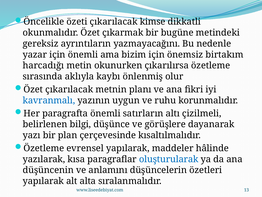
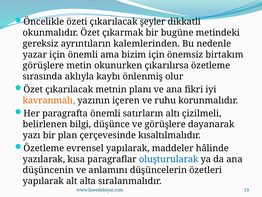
kimse: kimse -> şeyler
yazmayacağını: yazmayacağını -> kalemlerinden
harcadığı at (43, 65): harcadığı -> görüşlere
kavranmalı colour: blue -> orange
uygun: uygun -> içeren
